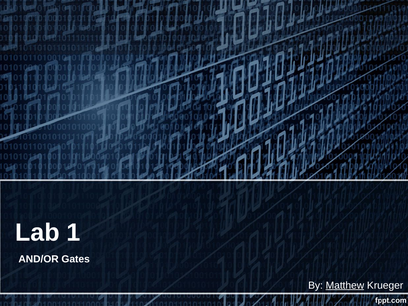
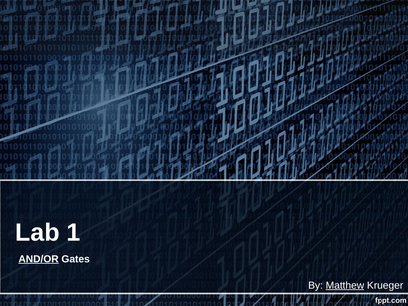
AND/OR underline: none -> present
